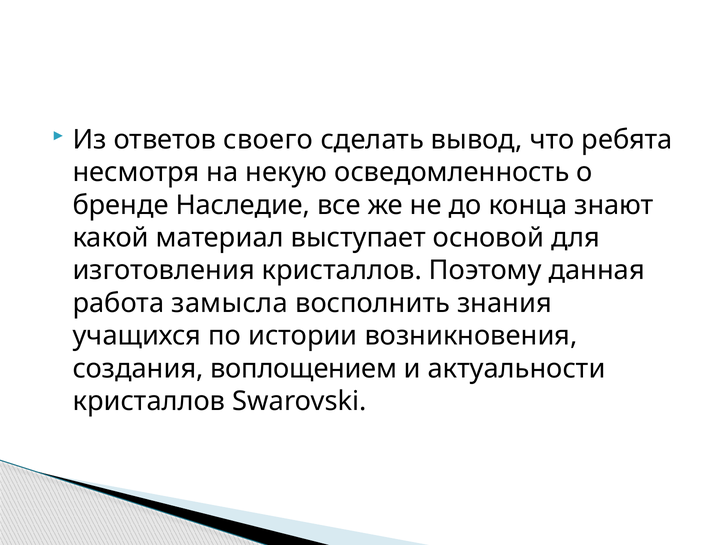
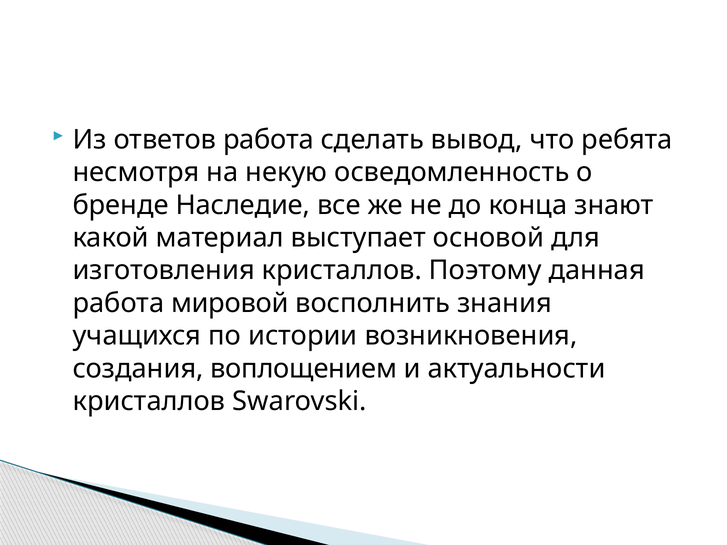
ответов своего: своего -> работа
замысла: замысла -> мировой
